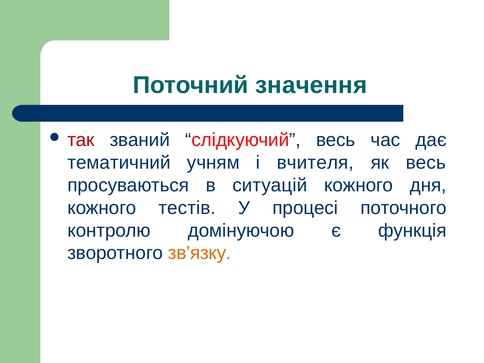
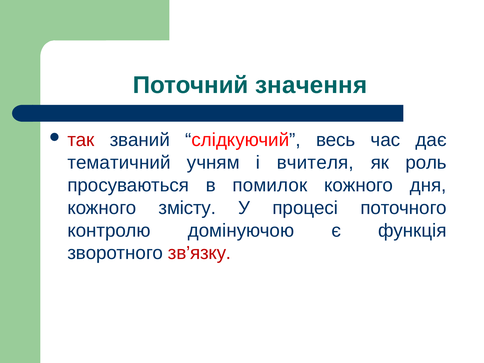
як весь: весь -> роль
ситуацій: ситуацій -> помилок
тестів: тестів -> змісту
зв’язку colour: orange -> red
